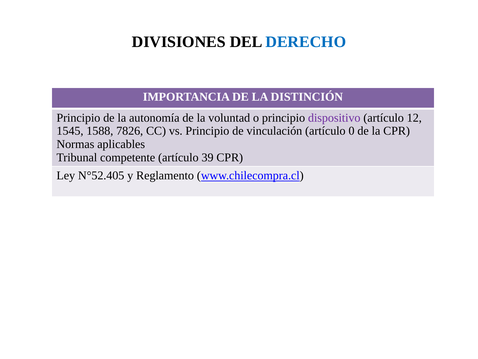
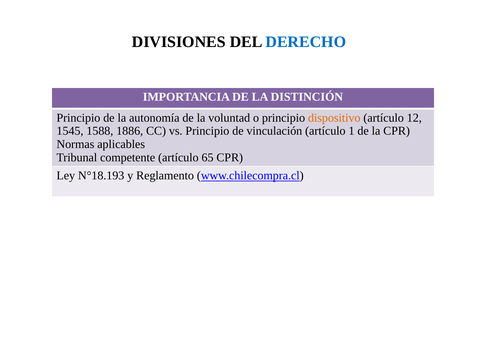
dispositivo colour: purple -> orange
7826: 7826 -> 1886
0: 0 -> 1
39: 39 -> 65
N°52.405: N°52.405 -> N°18.193
